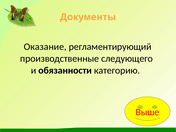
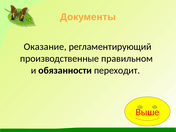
следующего: следующего -> правильном
категорию: категорию -> переходит
